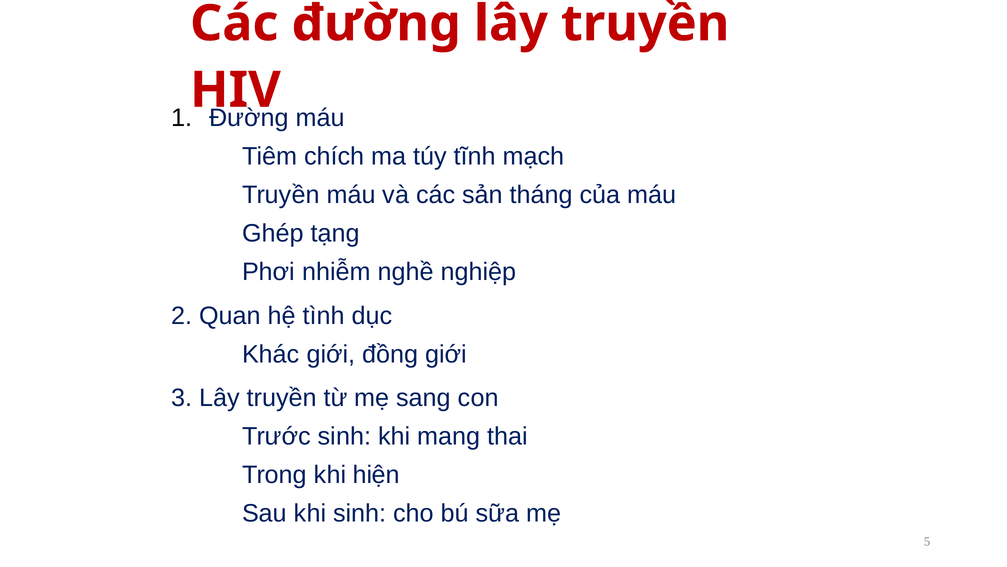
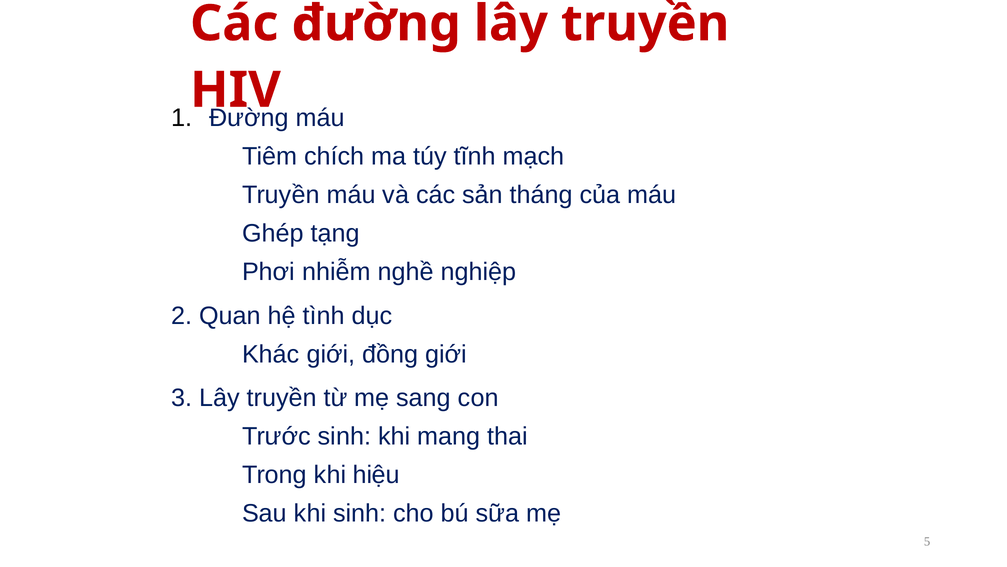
hiện: hiện -> hiệu
